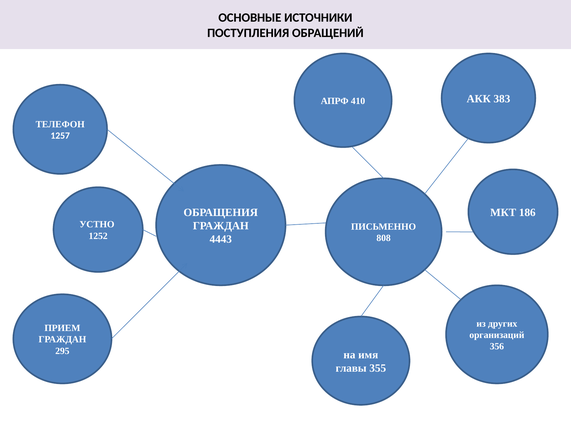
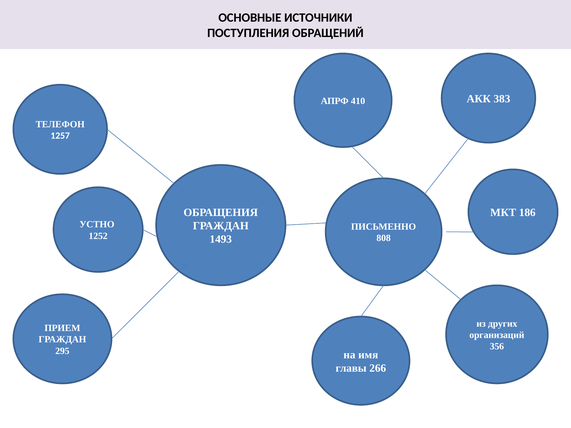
4443: 4443 -> 1493
355: 355 -> 266
